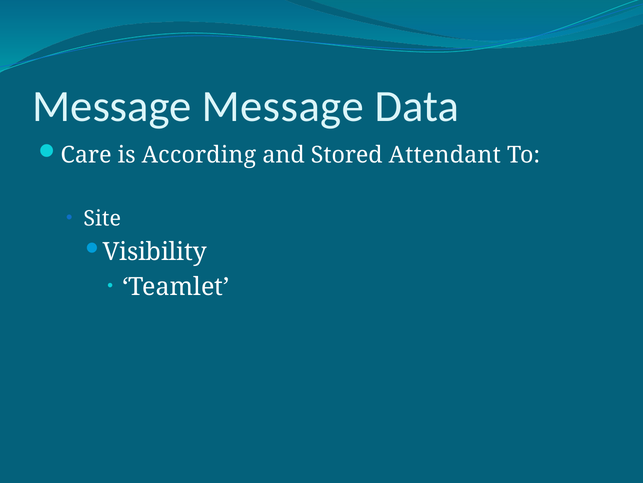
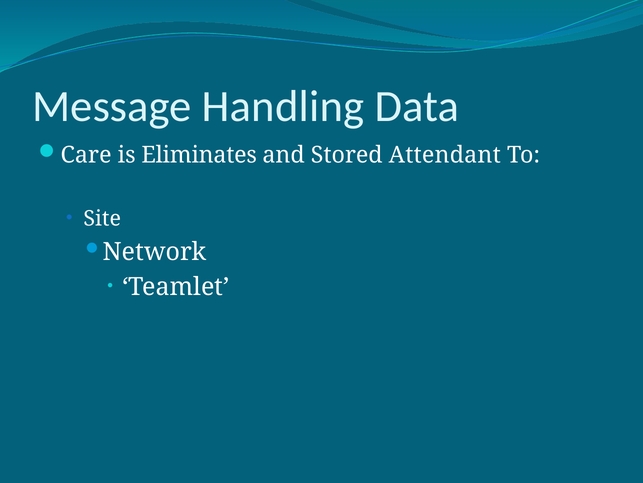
Message Message: Message -> Handling
According: According -> Eliminates
Visibility: Visibility -> Network
